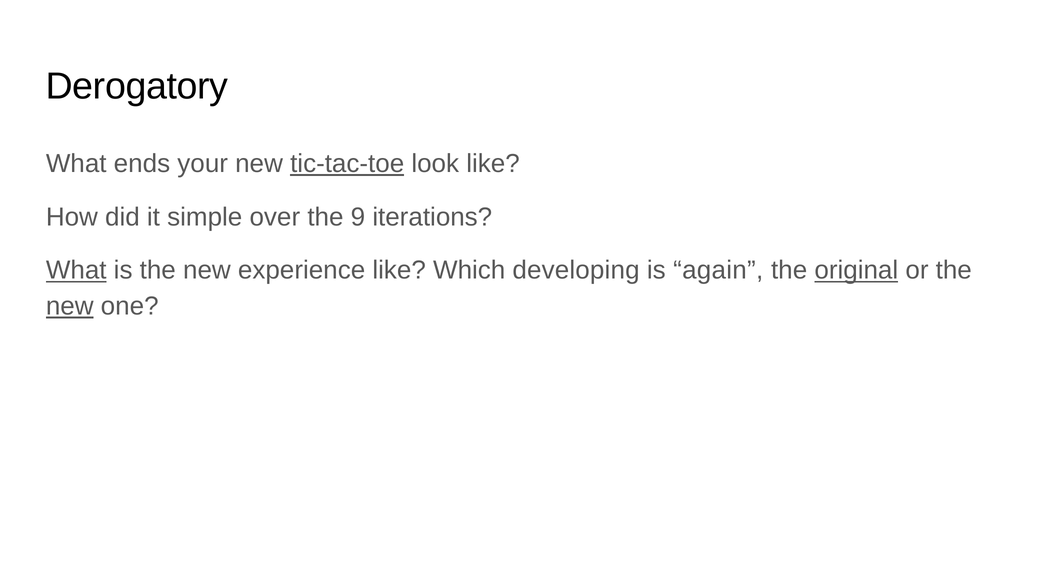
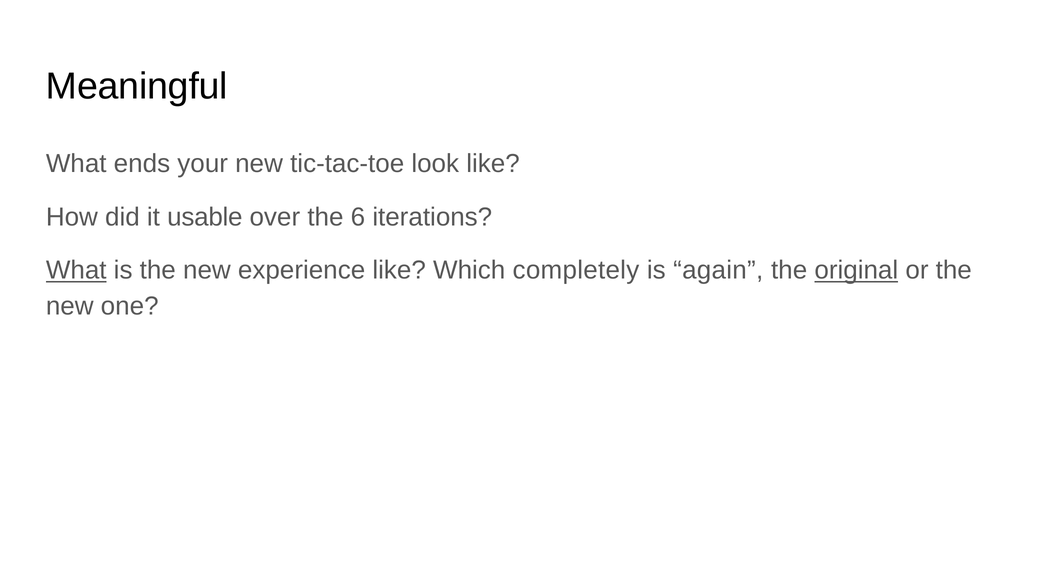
Derogatory: Derogatory -> Meaningful
tic-tac-toe underline: present -> none
simple: simple -> usable
9: 9 -> 6
developing: developing -> completely
new at (70, 306) underline: present -> none
